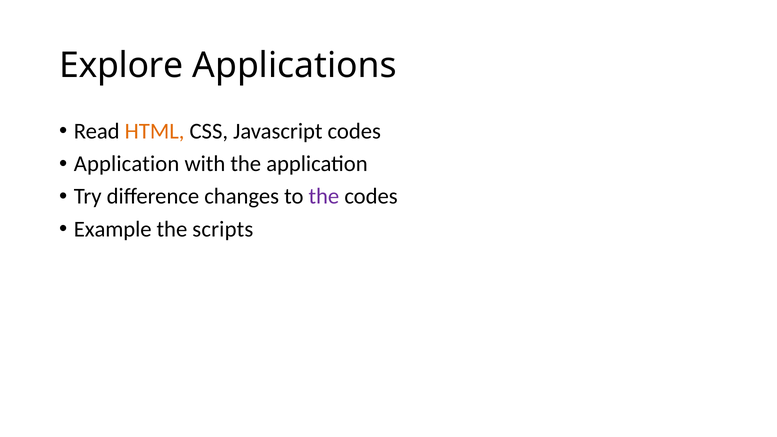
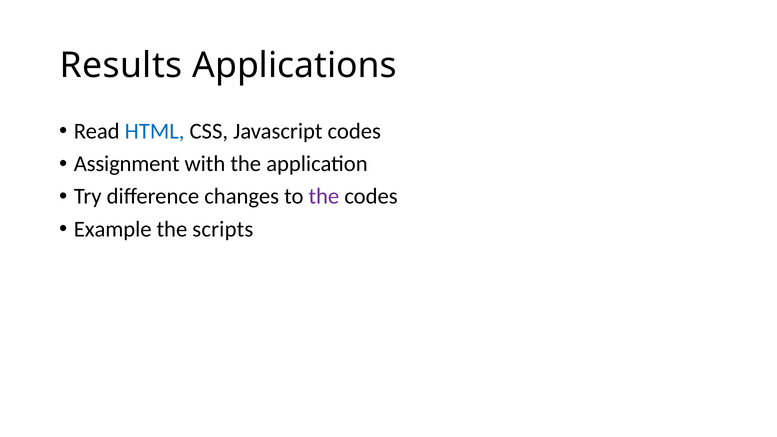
Explore: Explore -> Results
HTML colour: orange -> blue
Application at (127, 164): Application -> Assignment
